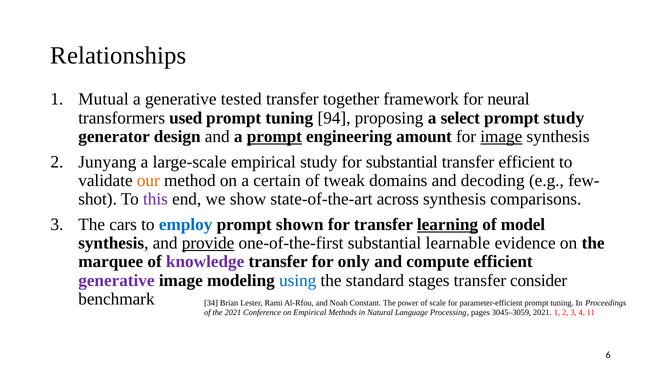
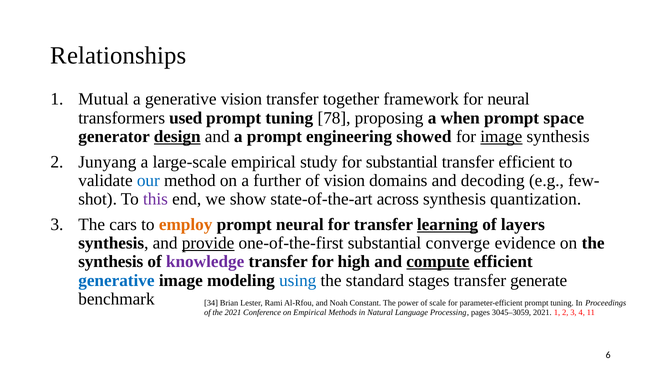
generative tested: tested -> vision
94: 94 -> 78
select: select -> when
prompt study: study -> space
design underline: none -> present
prompt at (274, 136) underline: present -> none
amount: amount -> showed
our colour: orange -> blue
certain: certain -> further
of tweak: tweak -> vision
comparisons: comparisons -> quantization
employ colour: blue -> orange
prompt shown: shown -> neural
model: model -> layers
learnable: learnable -> converge
marquee at (111, 262): marquee -> synthesis
only: only -> high
compute underline: none -> present
generative at (116, 280) colour: purple -> blue
consider: consider -> generate
